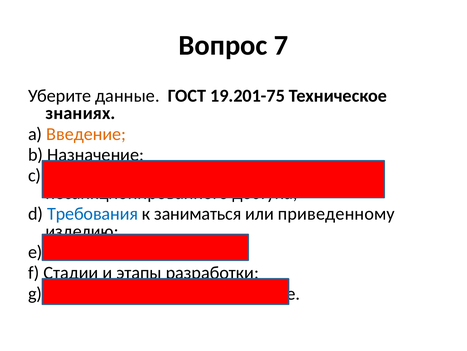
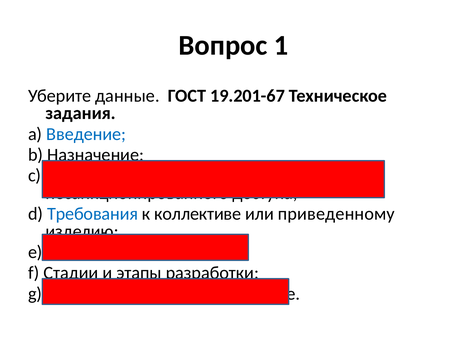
7: 7 -> 1
19.201-75: 19.201-75 -> 19.201-67
знаниях: знаниях -> задания
Введение colour: orange -> blue
заниматься: заниматься -> коллективе
